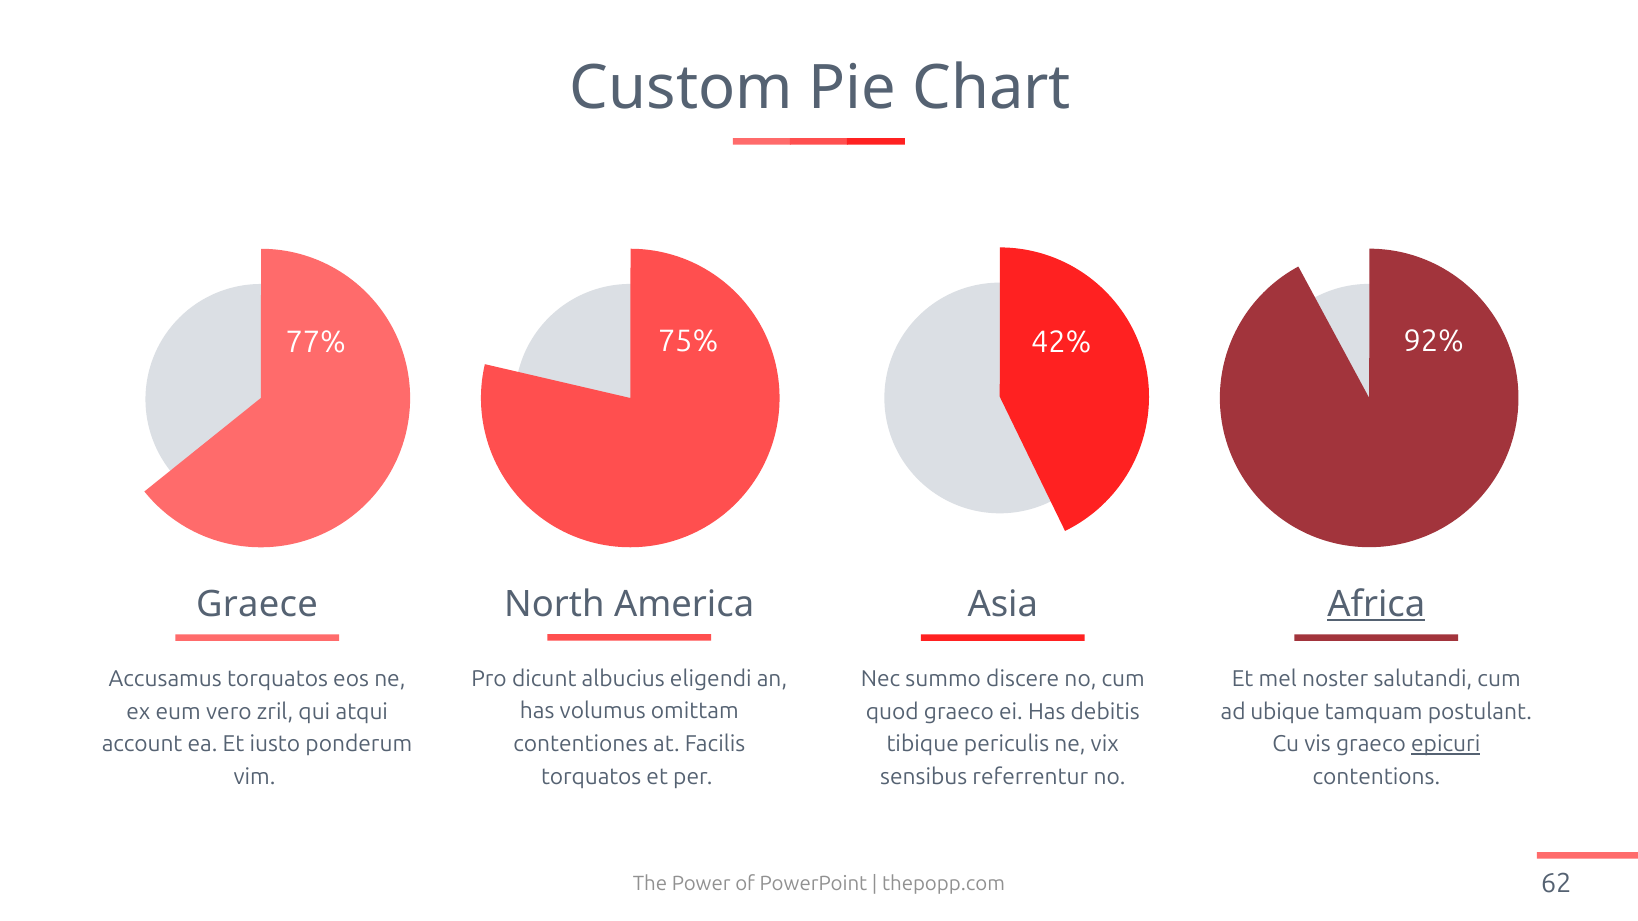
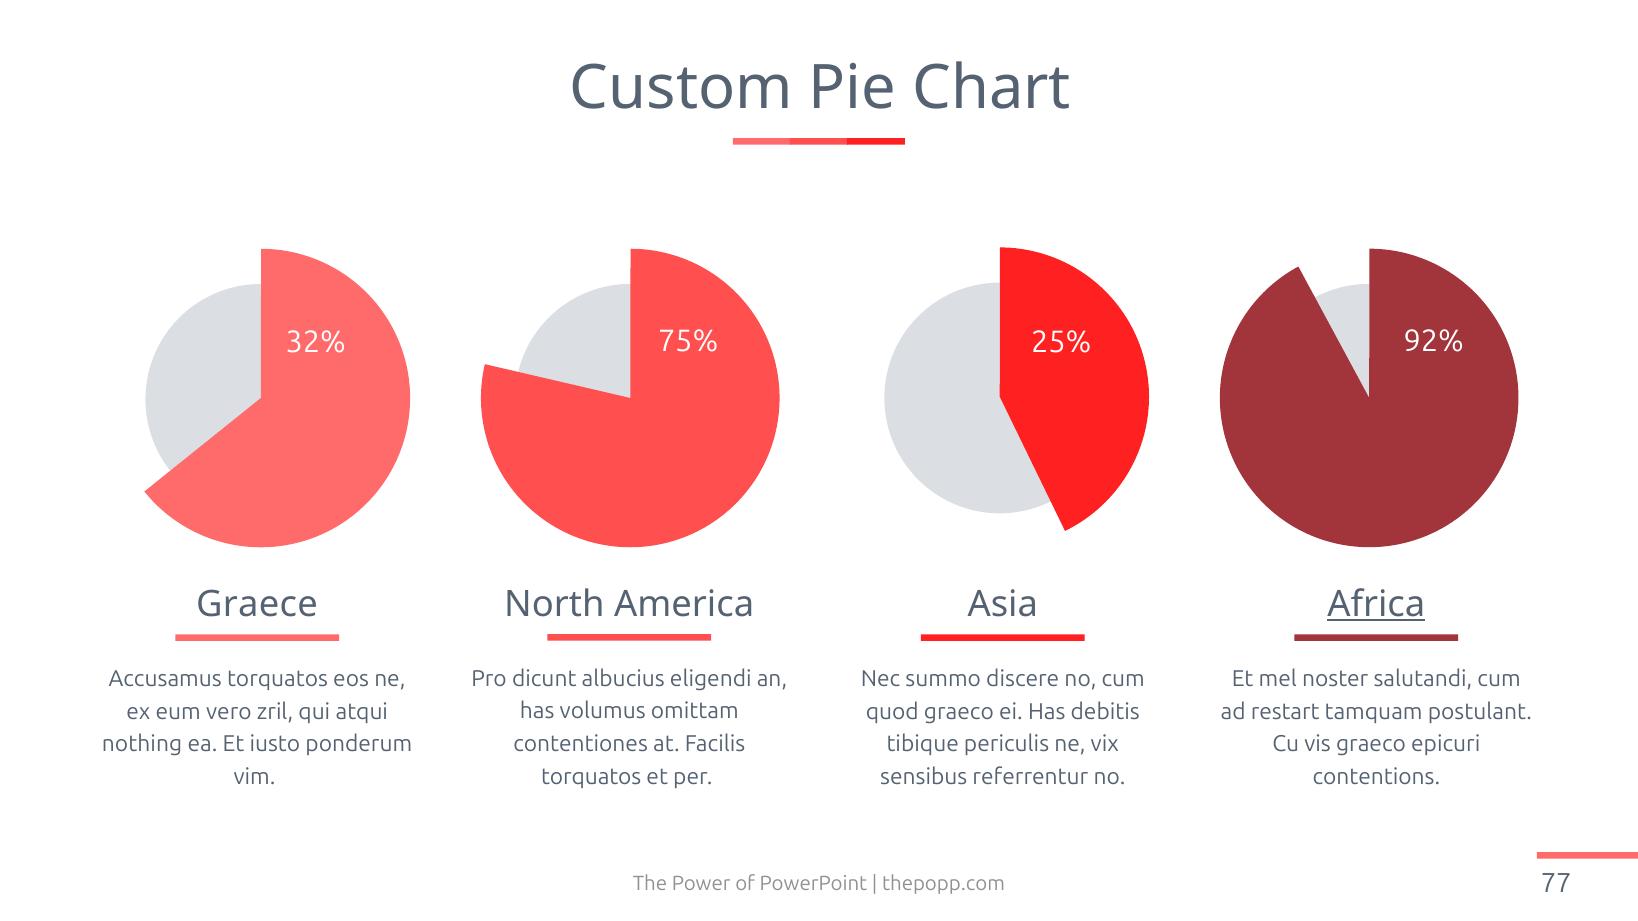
77%: 77% -> 32%
42%: 42% -> 25%
ubique: ubique -> restart
account: account -> nothing
epicuri underline: present -> none
62: 62 -> 77
